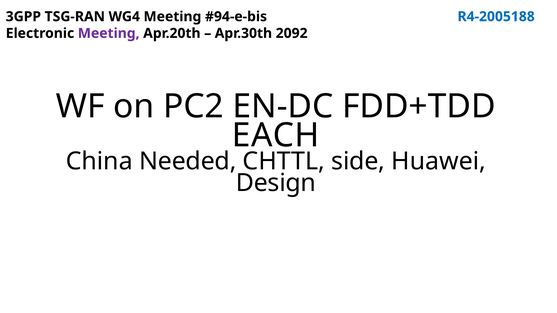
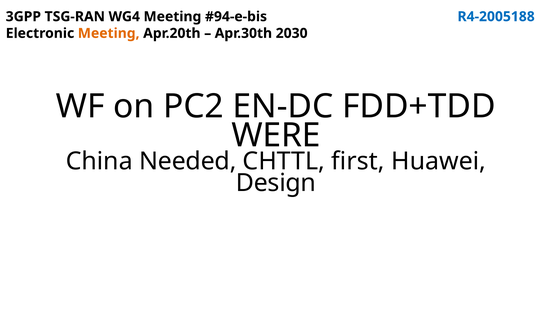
Meeting at (109, 33) colour: purple -> orange
2092: 2092 -> 2030
EACH: EACH -> WERE
side: side -> first
